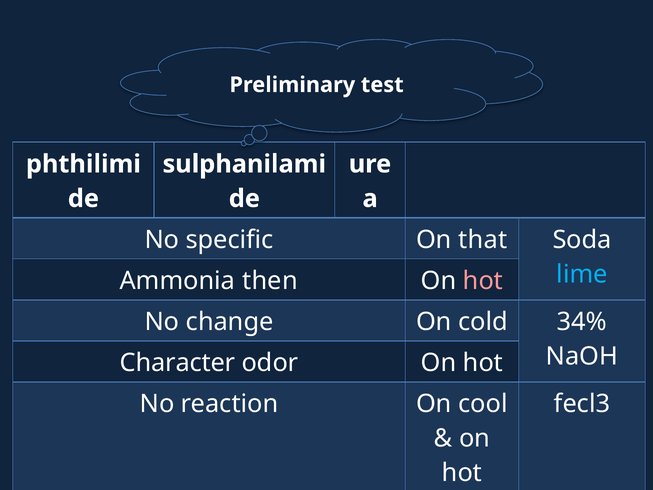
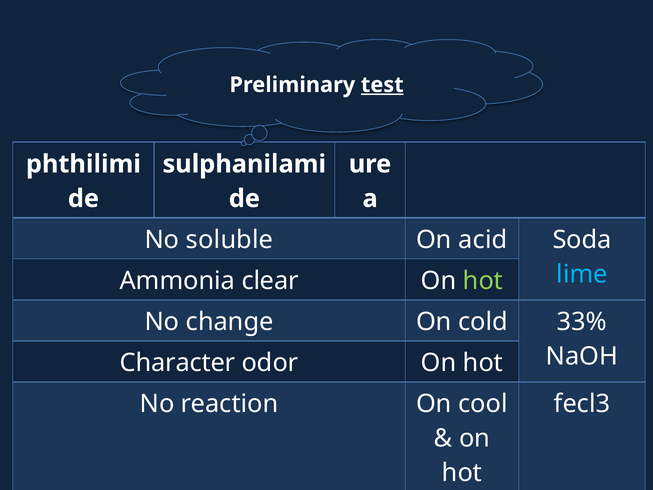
test underline: none -> present
specific: specific -> soluble
that: that -> acid
then: then -> clear
hot at (483, 281) colour: pink -> light green
34%: 34% -> 33%
